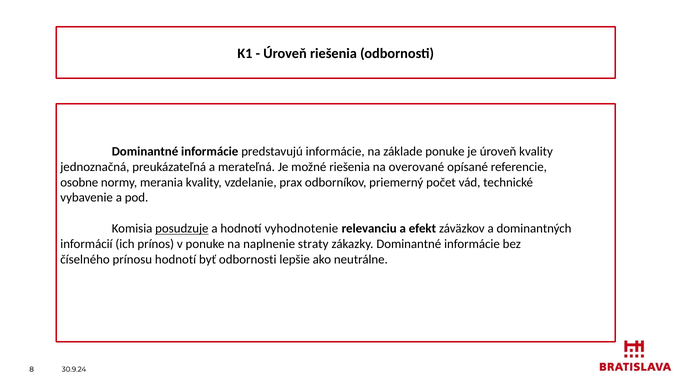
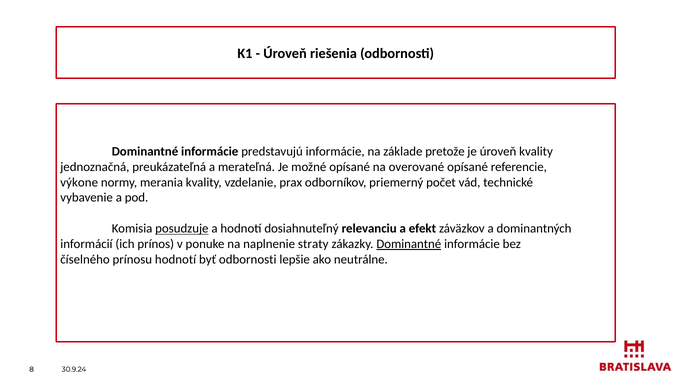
základe ponuke: ponuke -> pretože
možné riešenia: riešenia -> opísané
osobne: osobne -> výkone
vyhodnotenie: vyhodnotenie -> dosiahnuteľný
Dominantné at (409, 244) underline: none -> present
